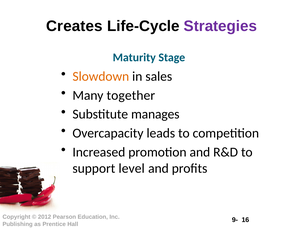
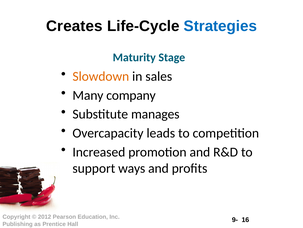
Strategies colour: purple -> blue
together: together -> company
level: level -> ways
